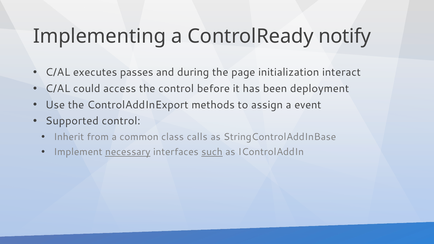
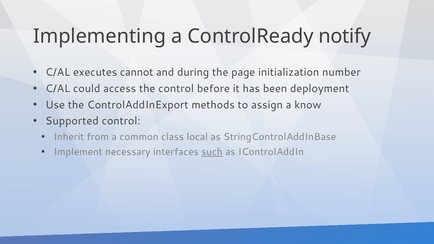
passes: passes -> cannot
interact: interact -> number
event: event -> know
calls: calls -> local
necessary underline: present -> none
